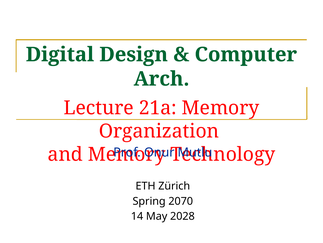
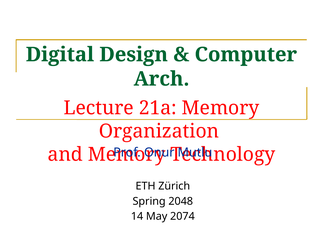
2070: 2070 -> 2048
2028: 2028 -> 2074
